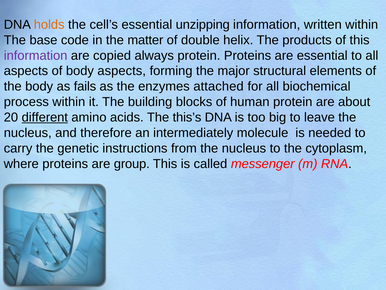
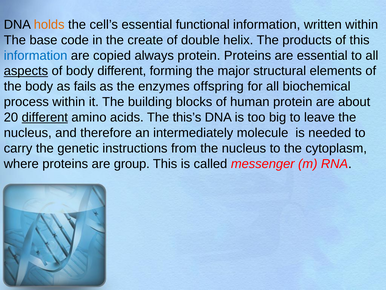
unzipping: unzipping -> functional
matter: matter -> create
information at (36, 55) colour: purple -> blue
aspects at (26, 71) underline: none -> present
body aspects: aspects -> different
attached: attached -> offspring
